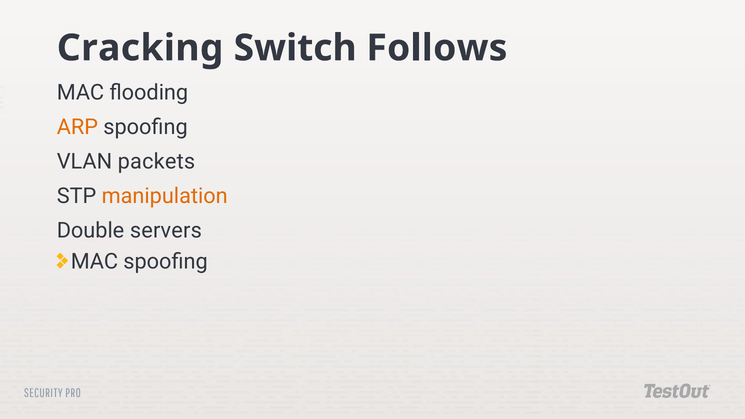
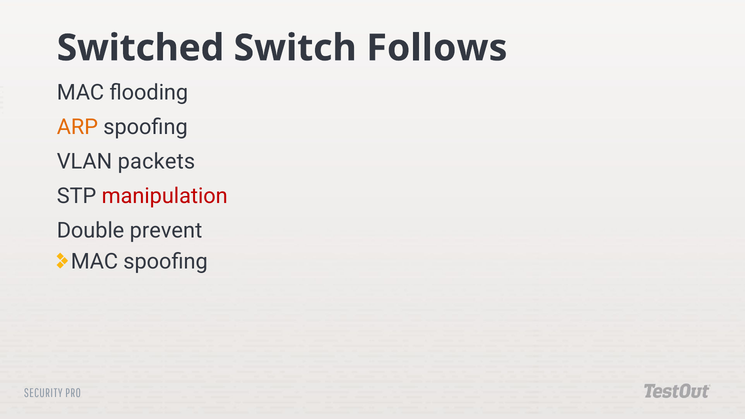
Cracking: Cracking -> Switched
manipulation colour: orange -> red
servers: servers -> prevent
